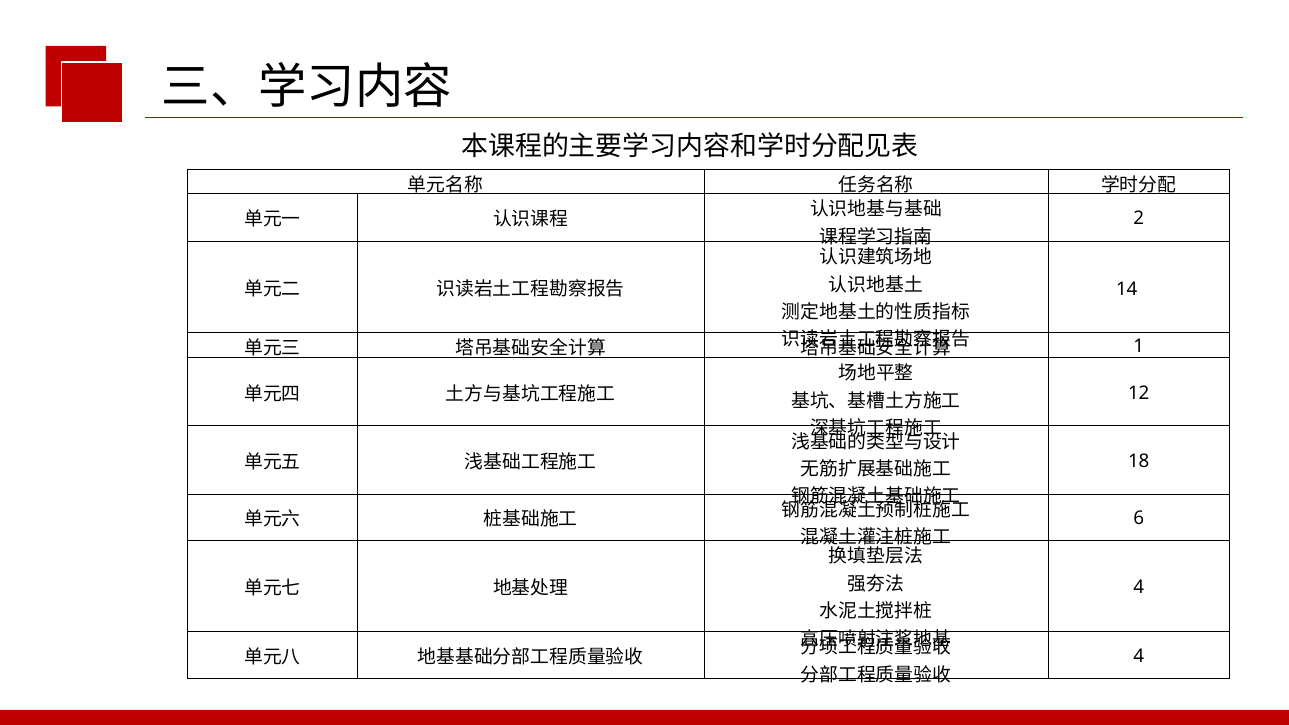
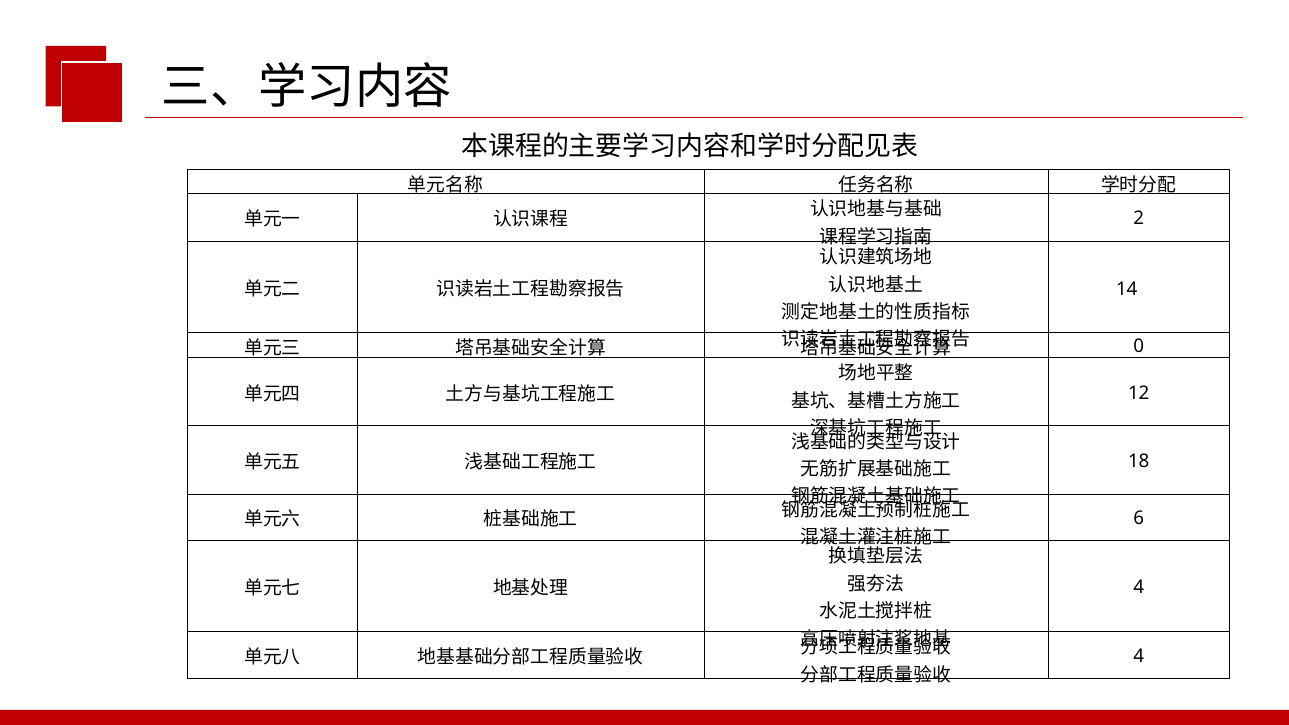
1: 1 -> 0
